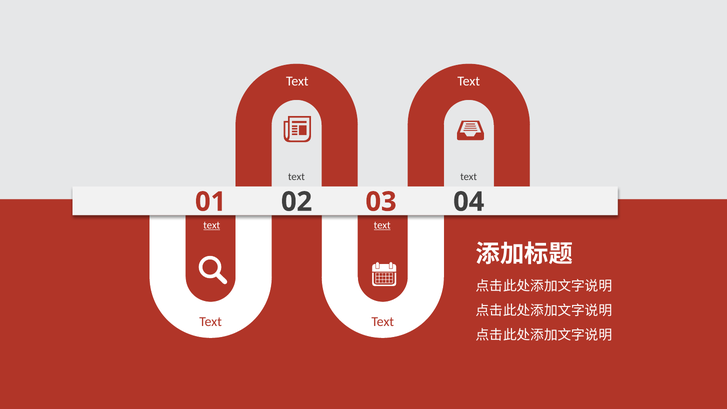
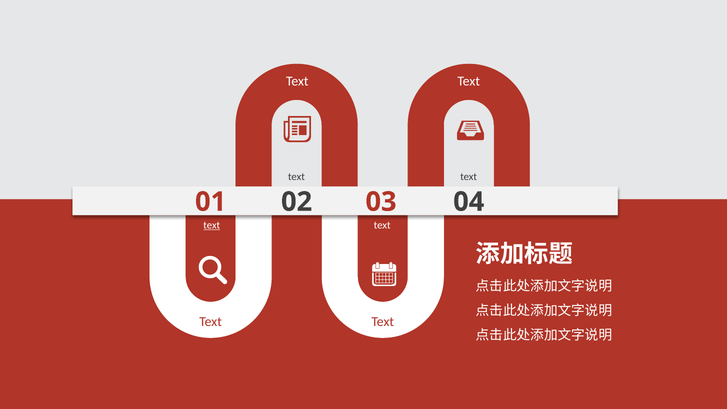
text at (382, 225) underline: present -> none
